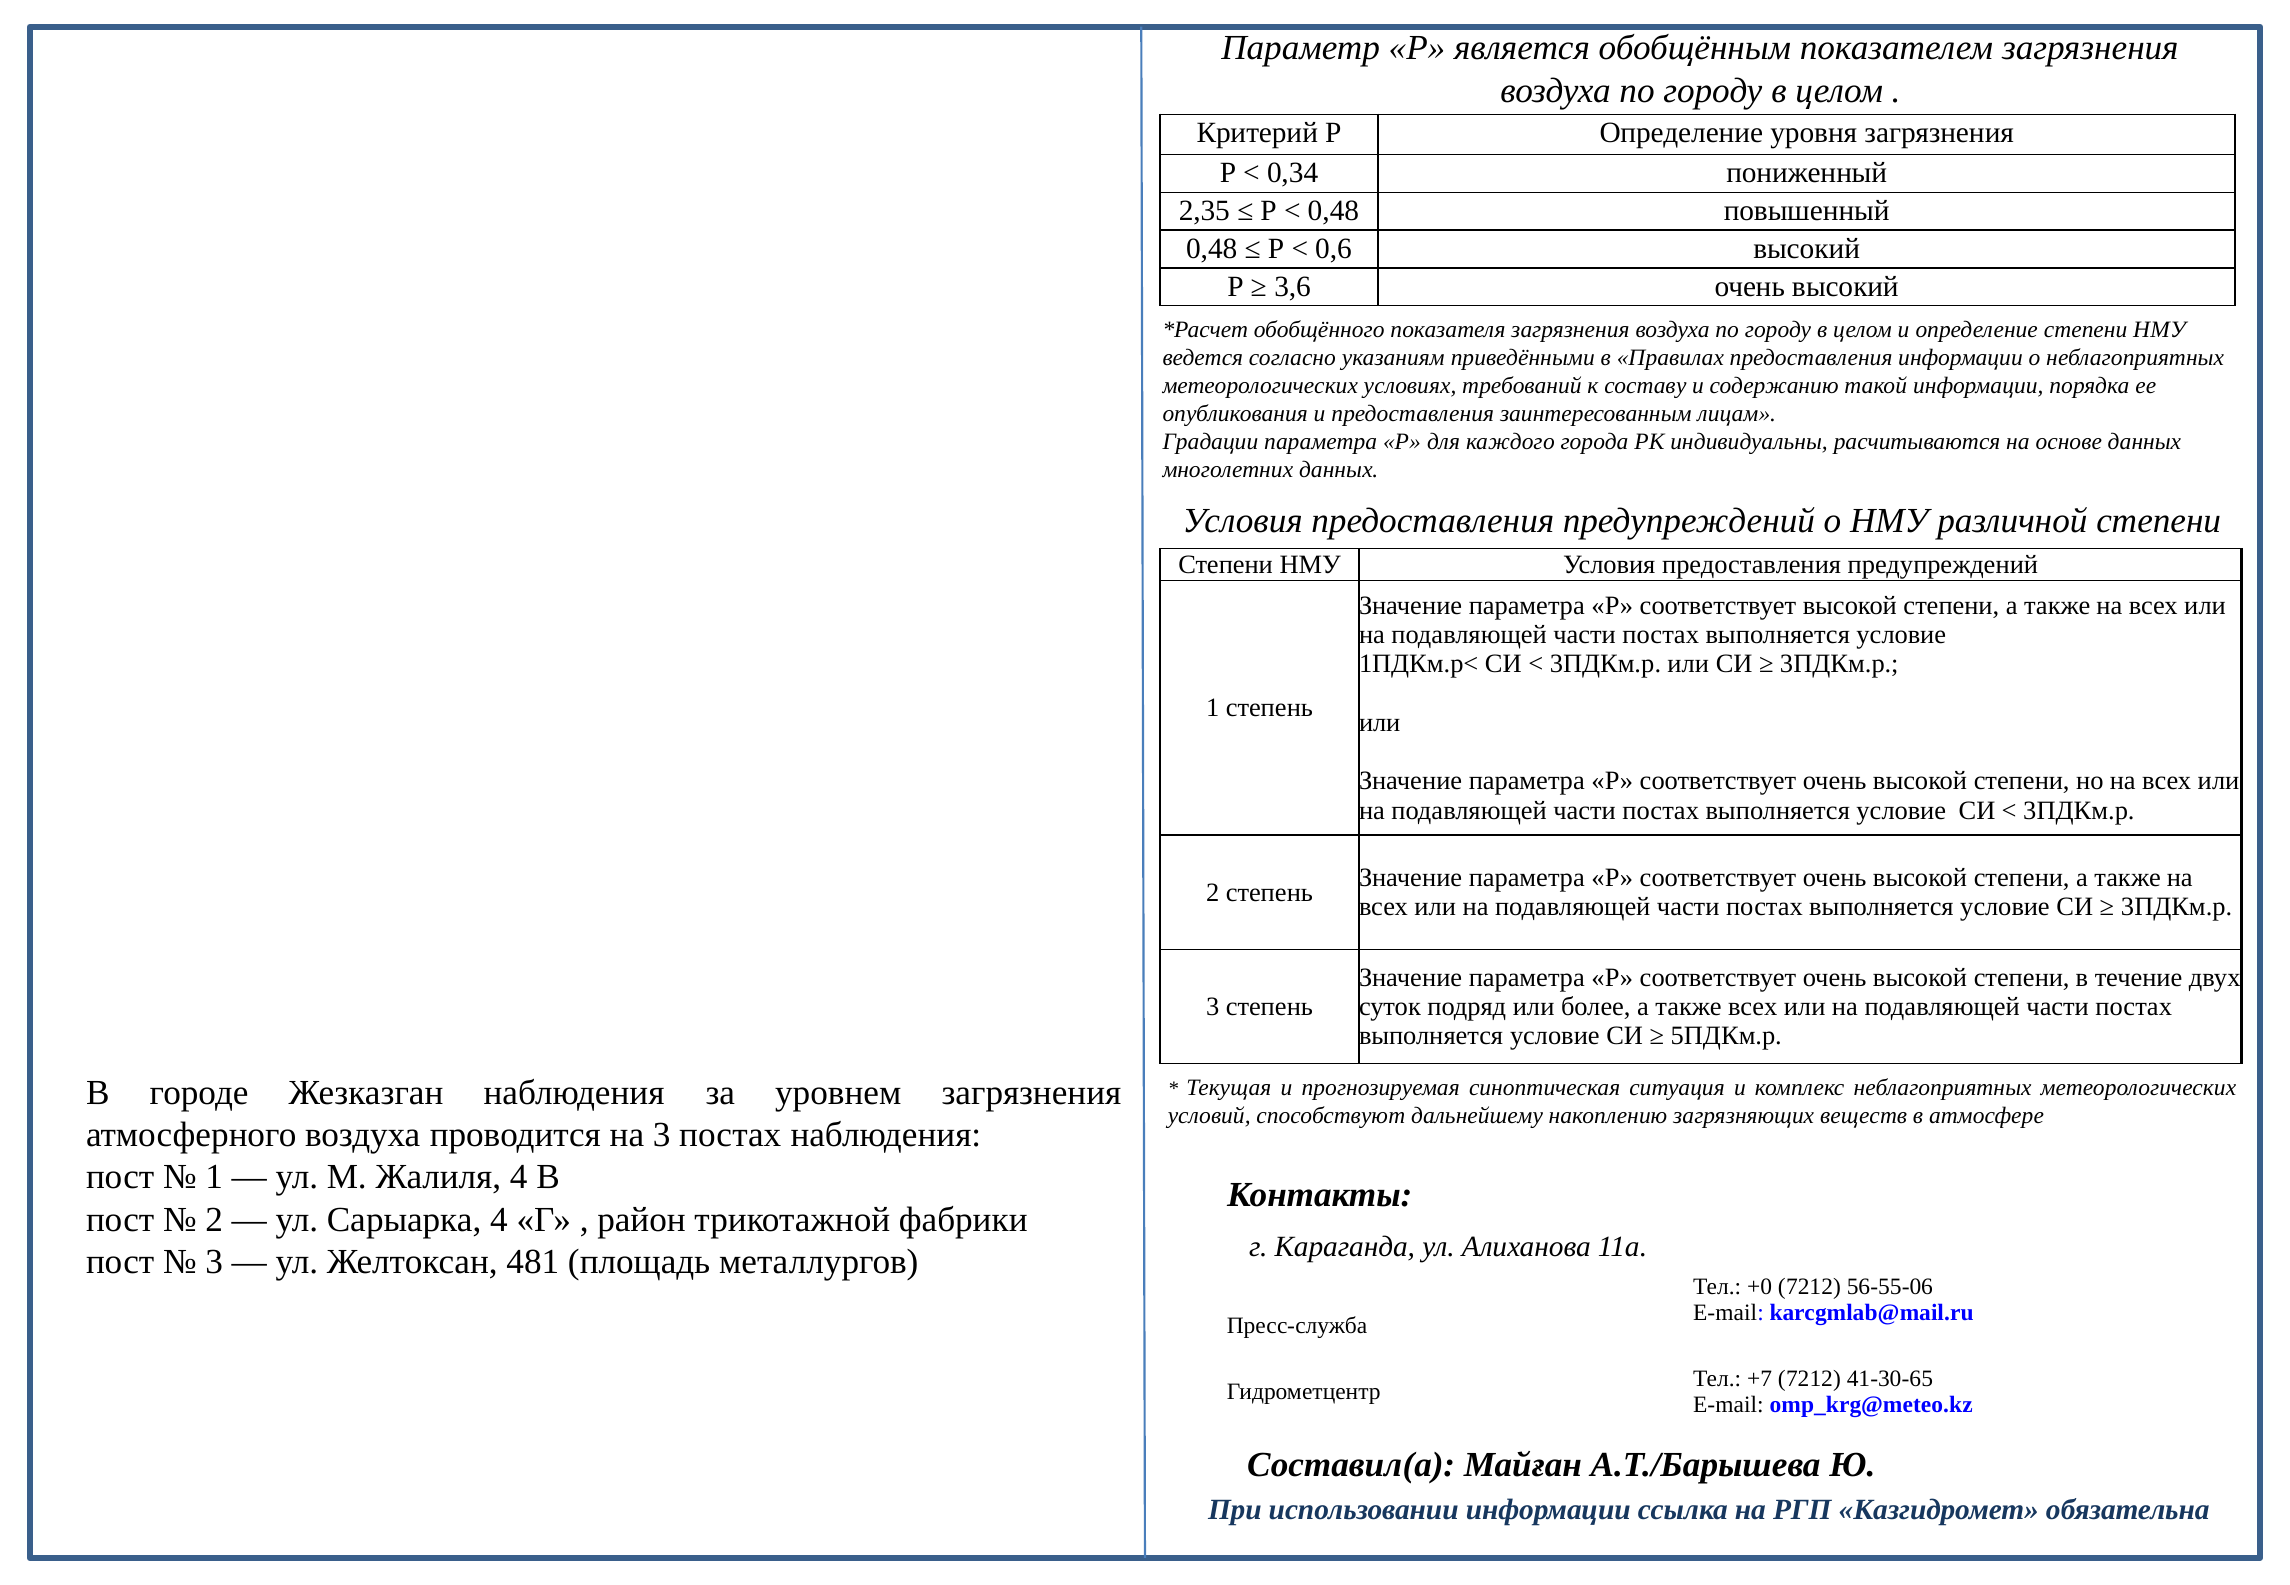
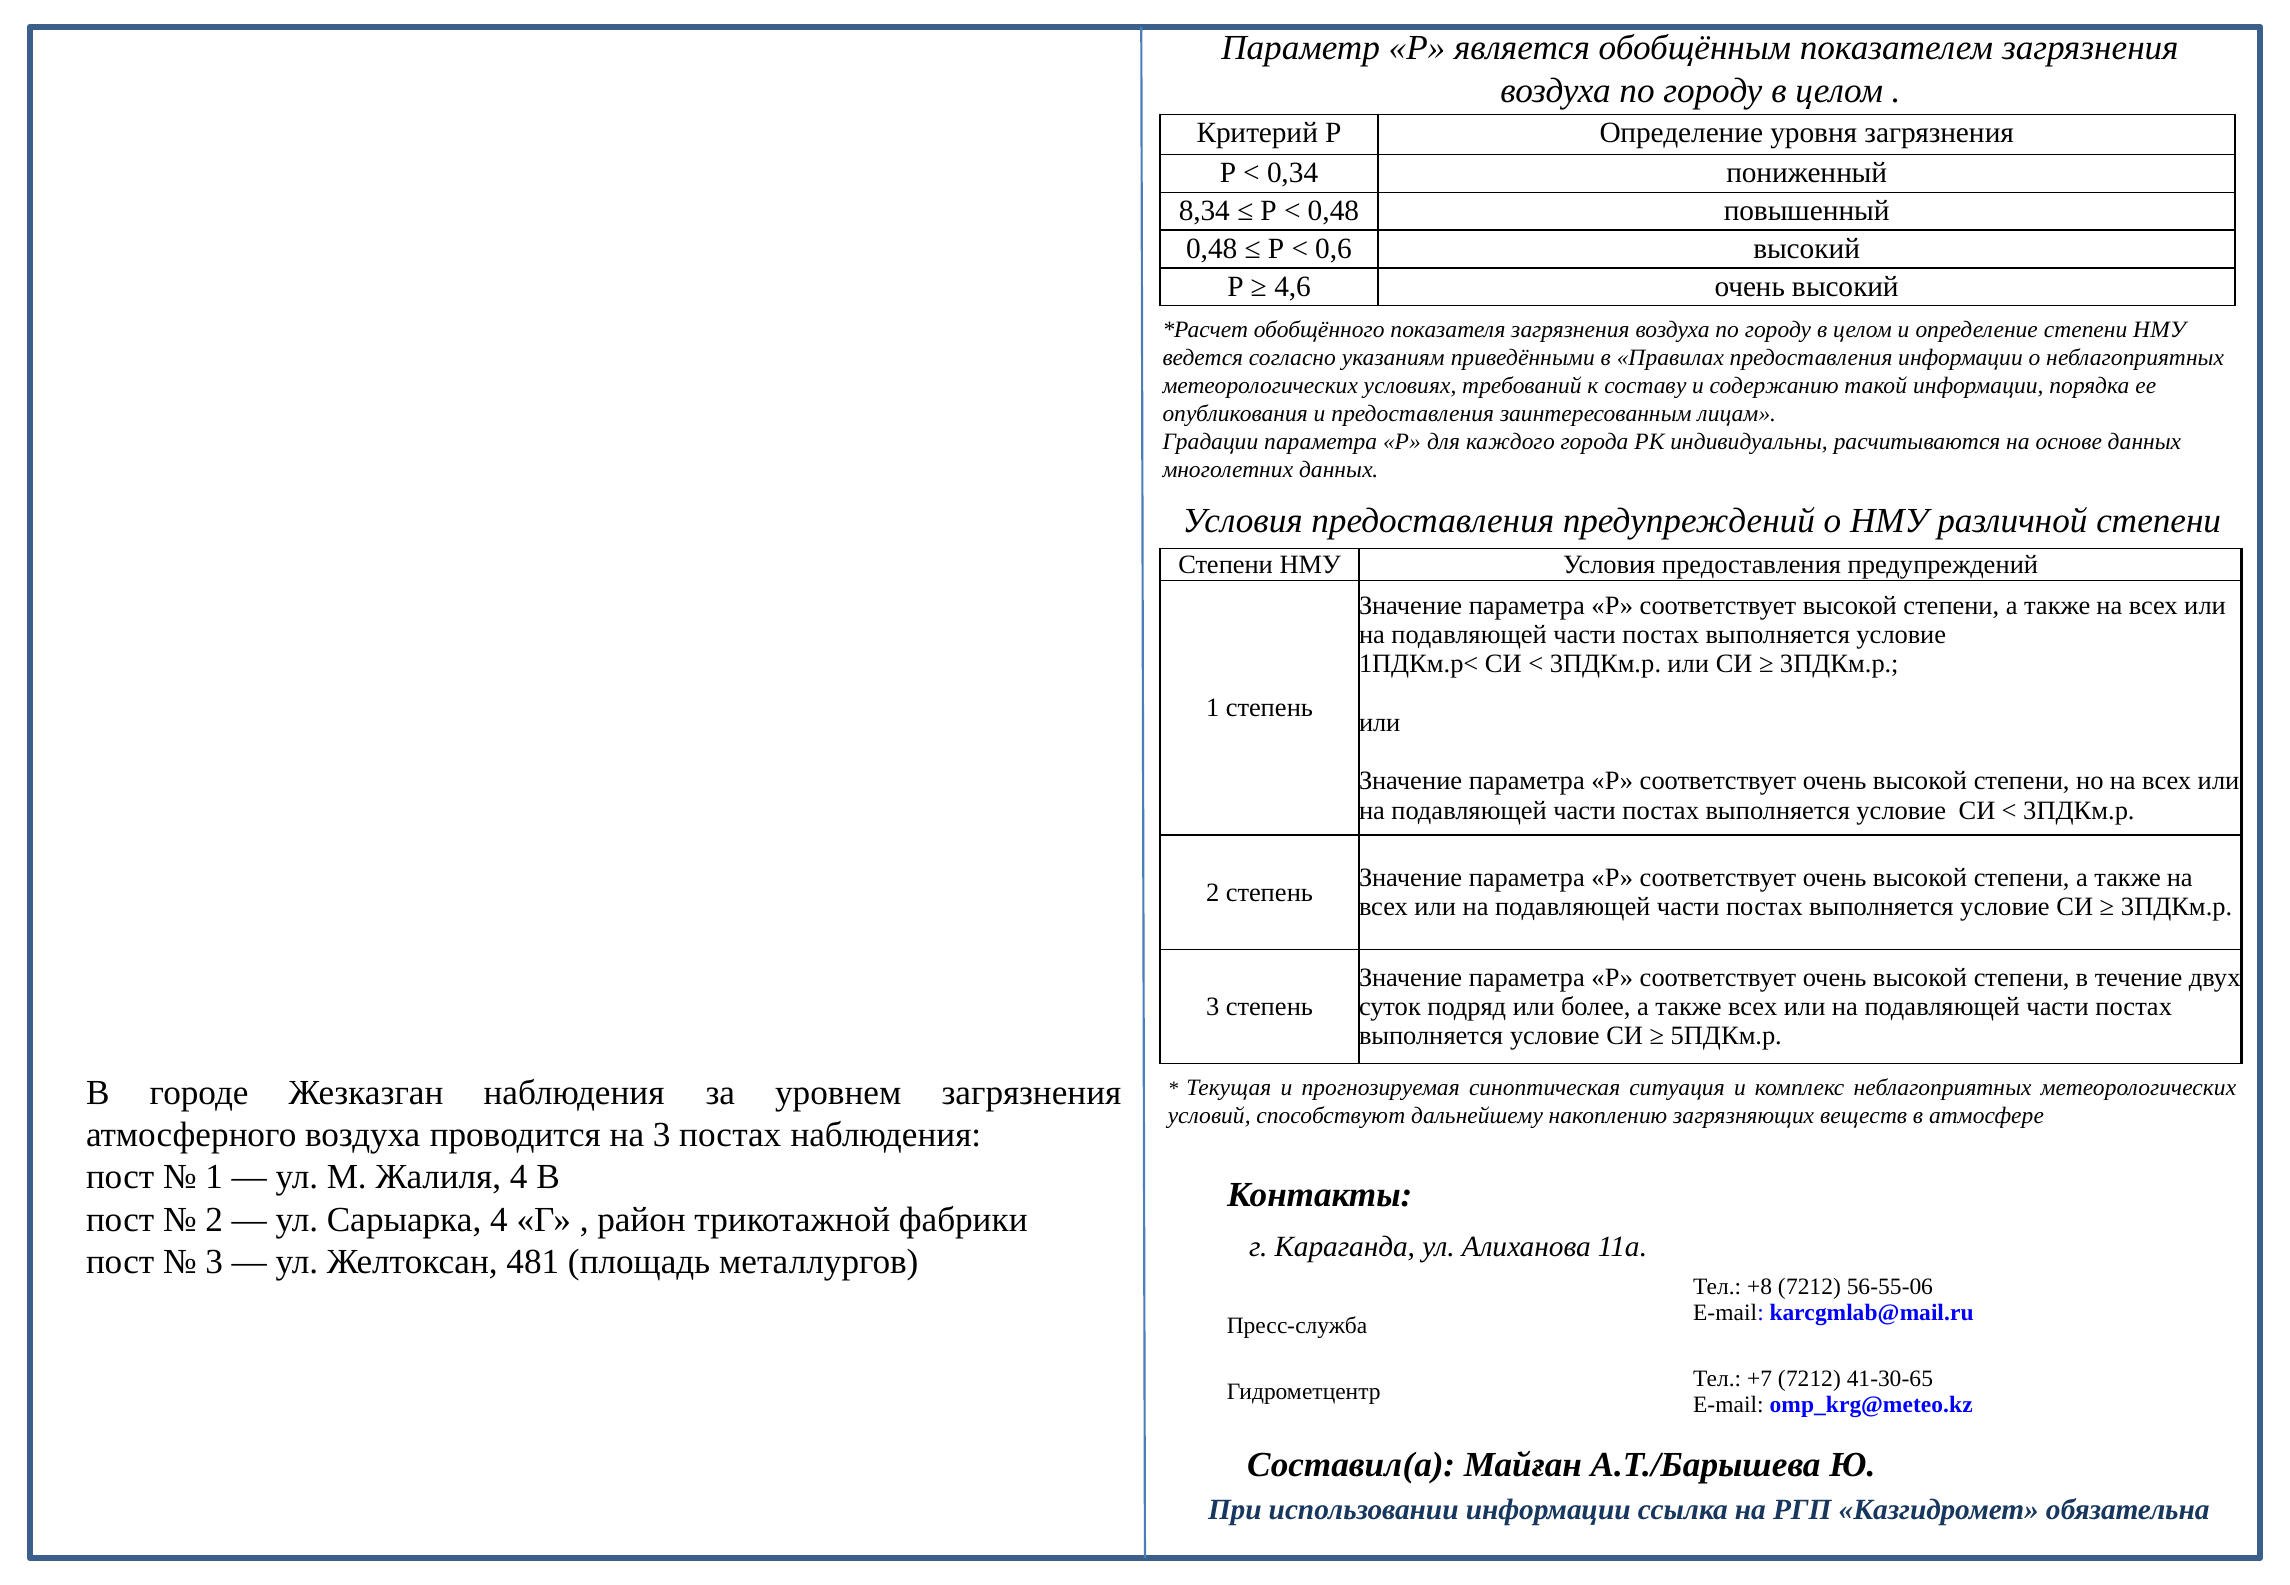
2,35: 2,35 -> 8,34
3,6: 3,6 -> 4,6
+0: +0 -> +8
